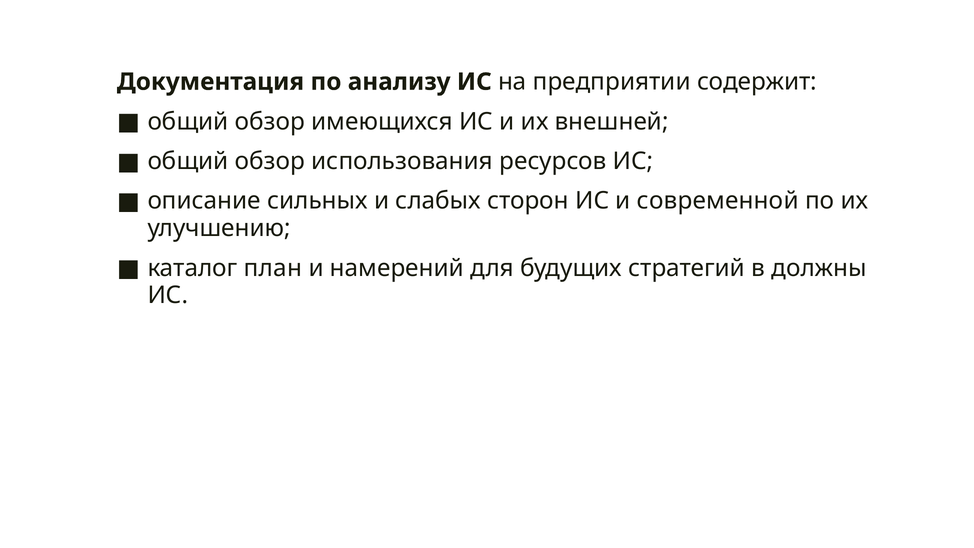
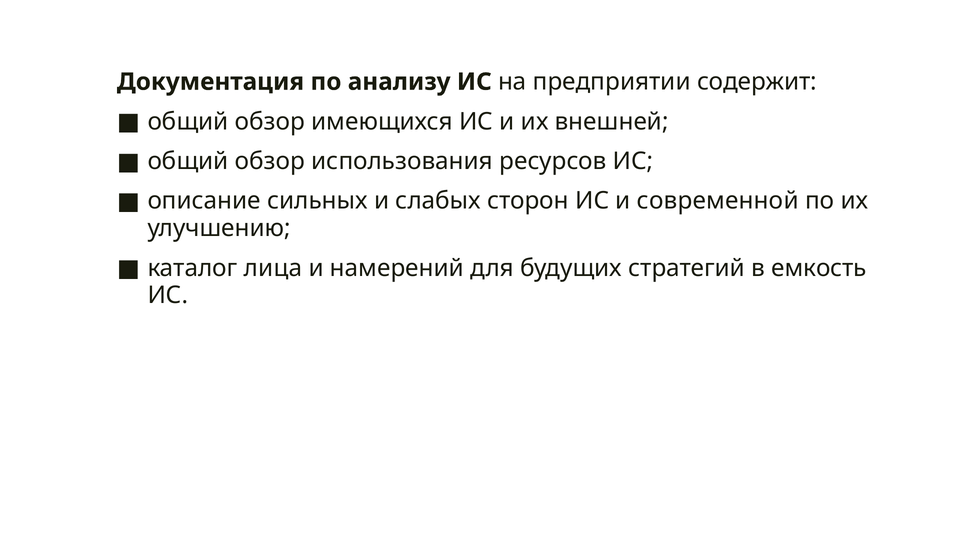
план: план -> лица
должны: должны -> емкость
